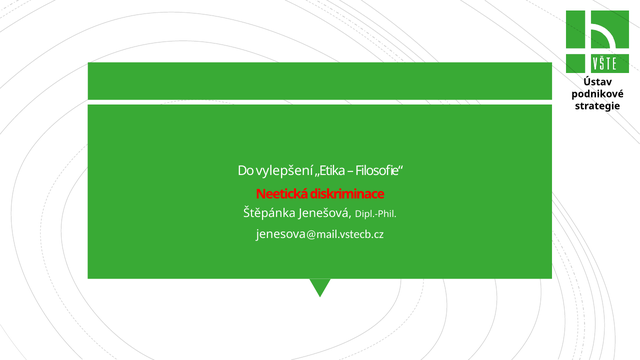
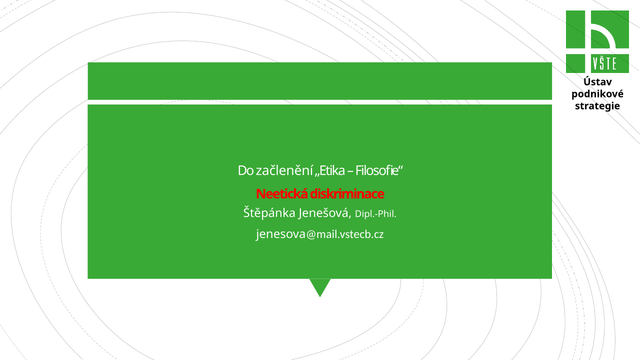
vylepšení: vylepšení -> začlenění
